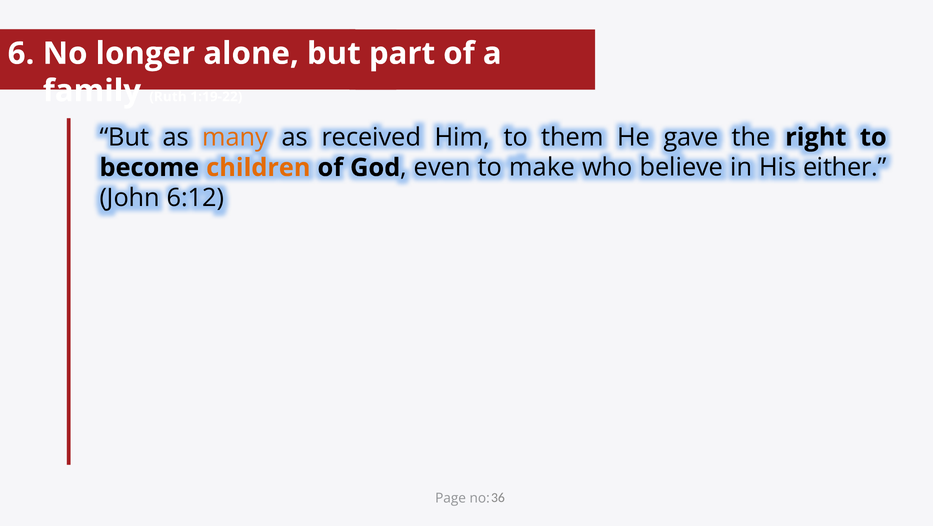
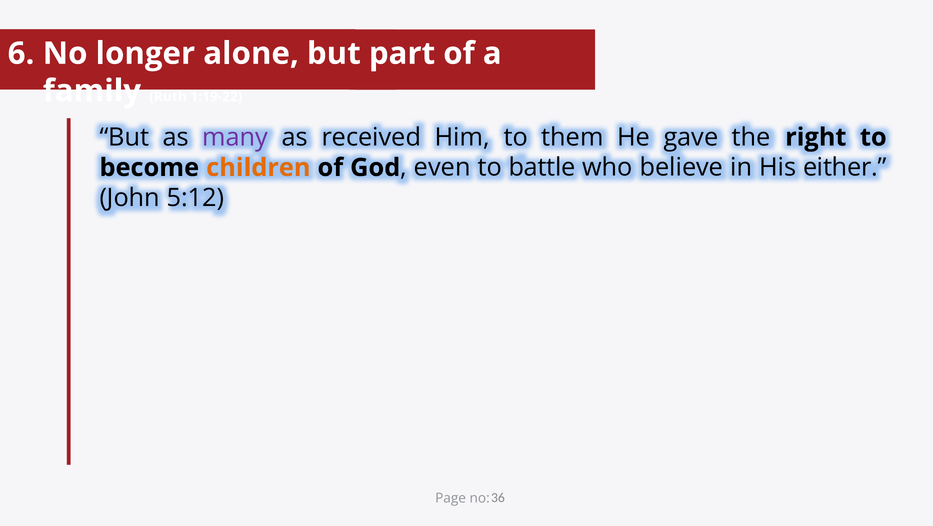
many colour: orange -> purple
make: make -> battle
6:12: 6:12 -> 5:12
